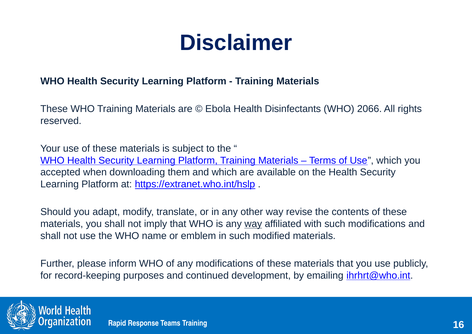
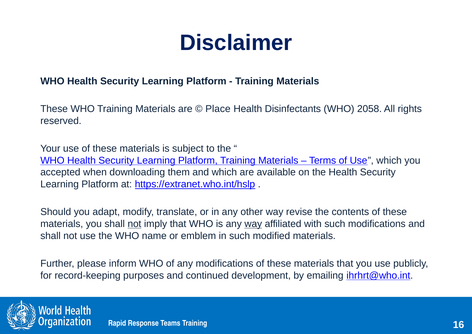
Ebola: Ebola -> Place
2066: 2066 -> 2058
not at (134, 224) underline: none -> present
